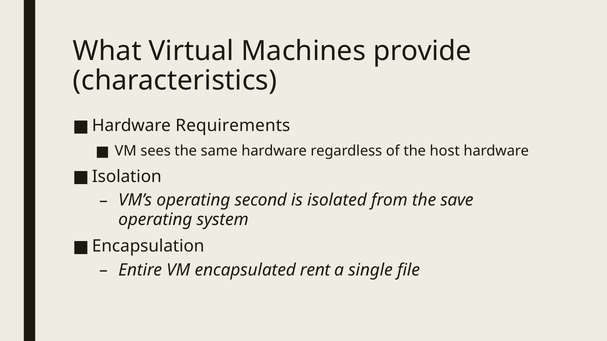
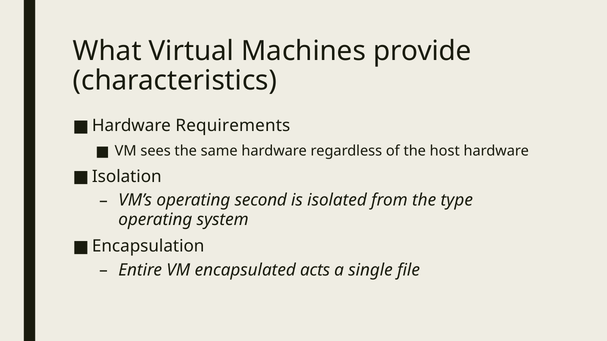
save: save -> type
rent: rent -> acts
